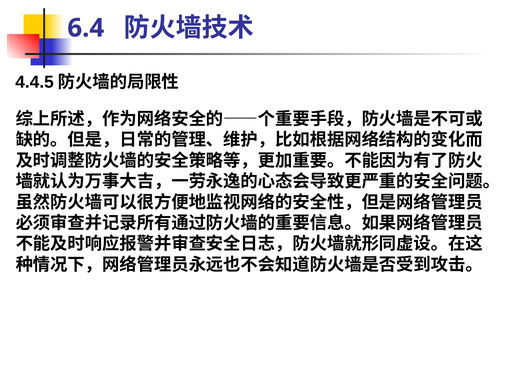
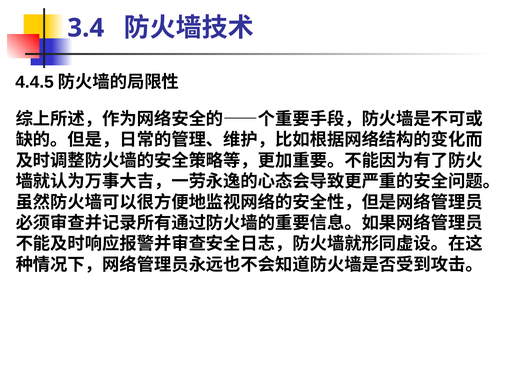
6.4: 6.4 -> 3.4
